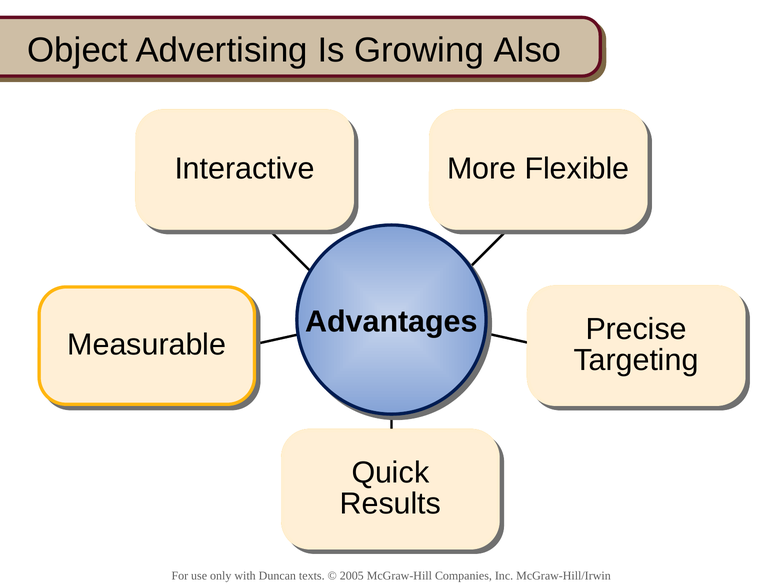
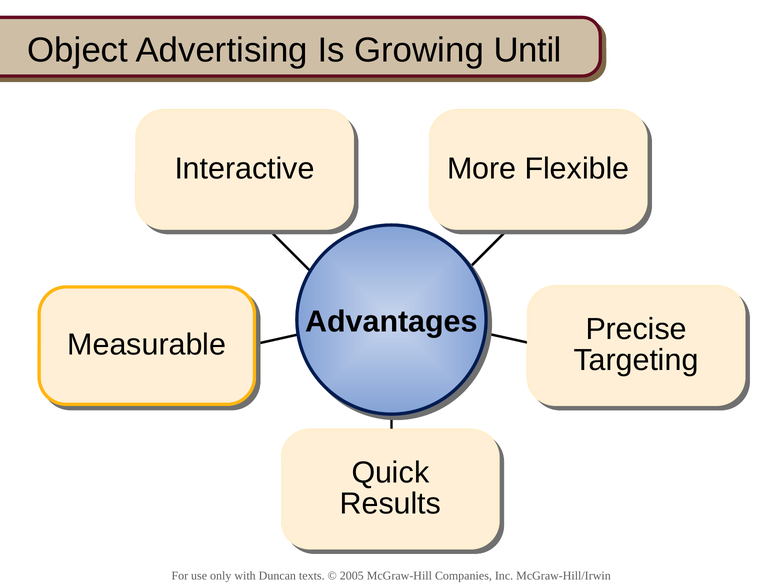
Also: Also -> Until
